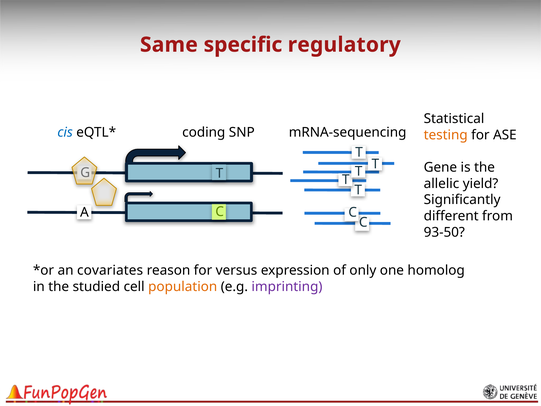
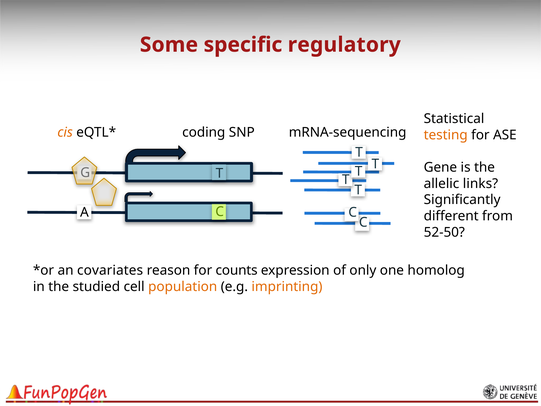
Same: Same -> Some
cis colour: blue -> orange
yield: yield -> links
93-50: 93-50 -> 52-50
versus: versus -> counts
imprinting colour: purple -> orange
